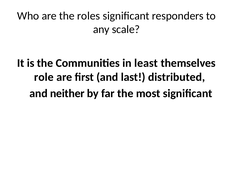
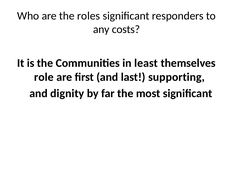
scale: scale -> costs
distributed: distributed -> supporting
neither: neither -> dignity
